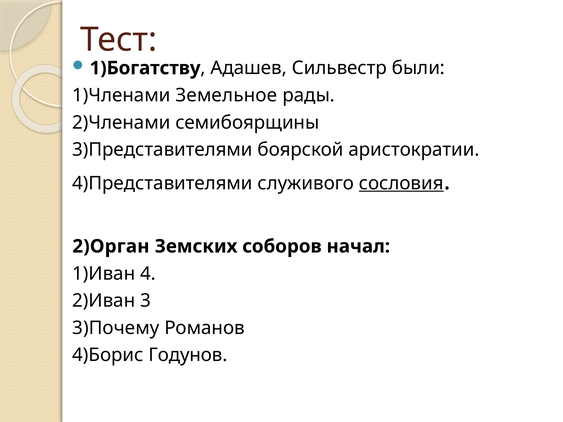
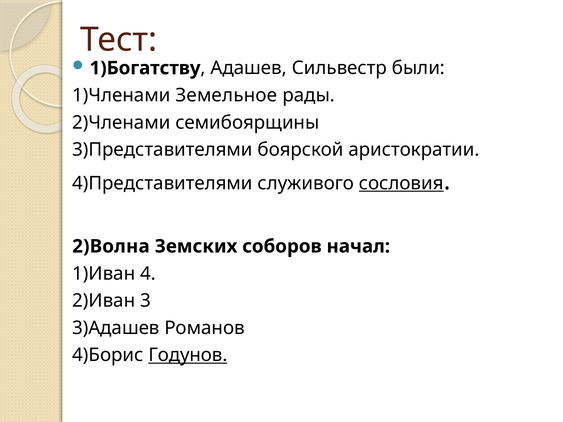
2)Орган: 2)Орган -> 2)Волна
3)Почему: 3)Почему -> 3)Адашев
Годунов underline: none -> present
